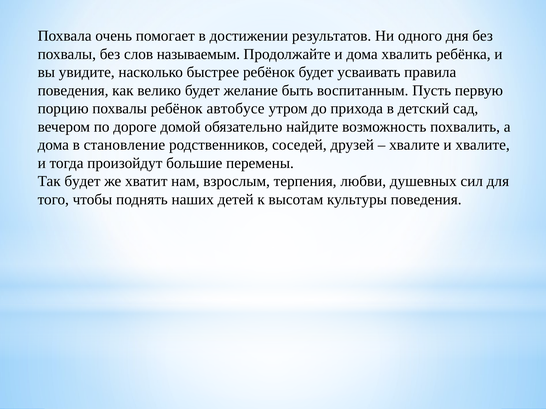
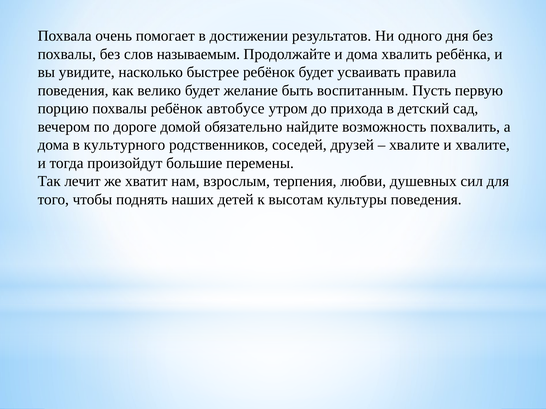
становление: становление -> культурного
Так будет: будет -> лечит
